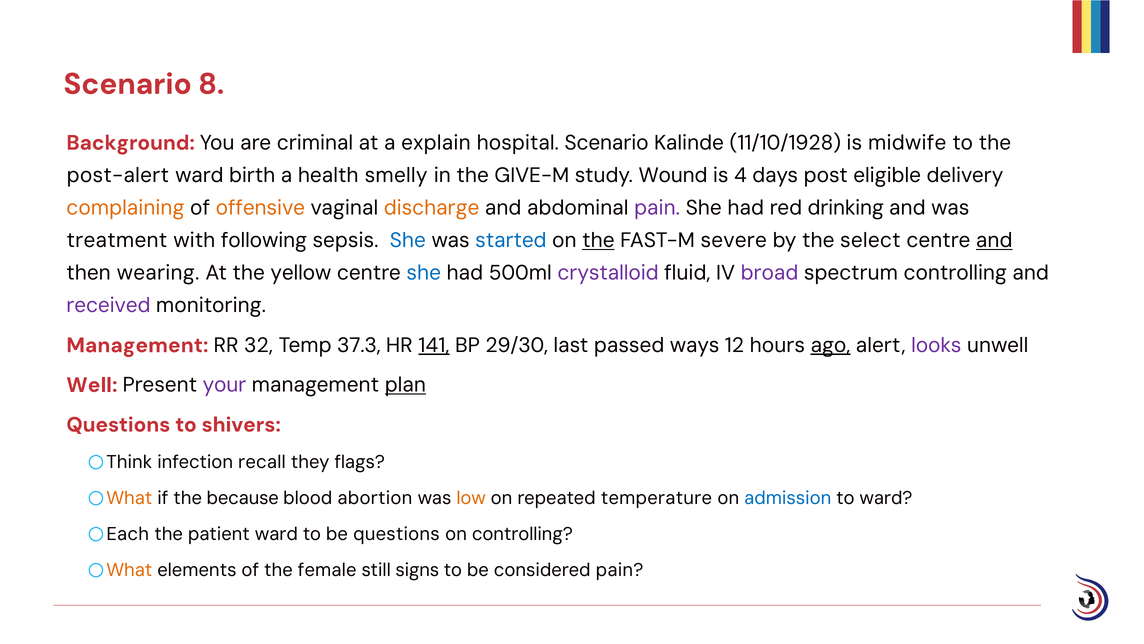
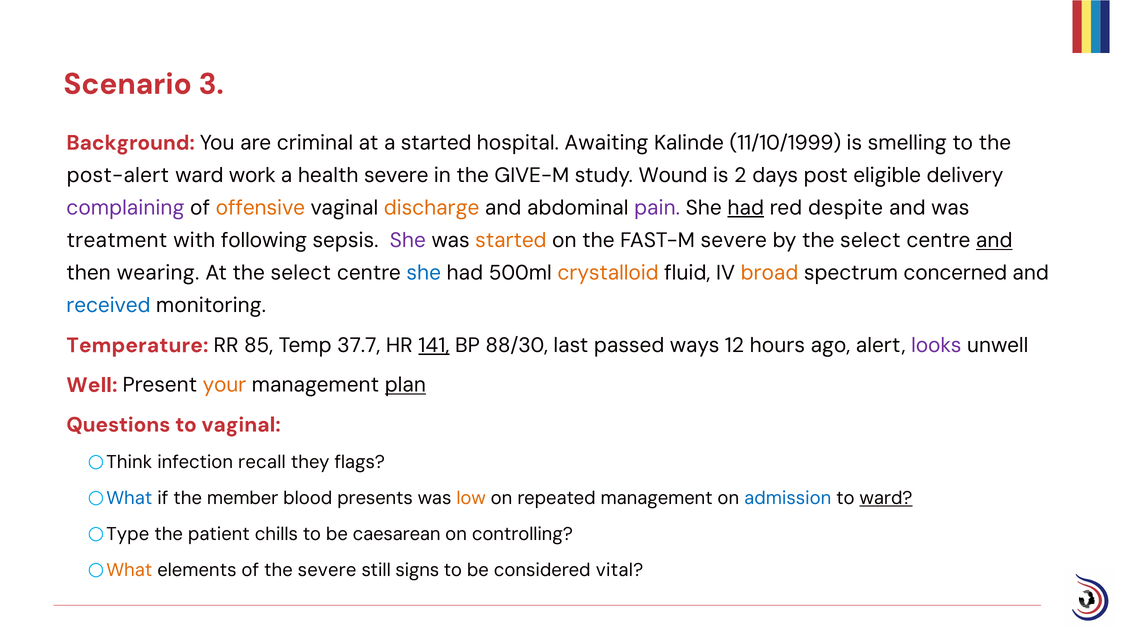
8: 8 -> 3
a explain: explain -> started
hospital Scenario: Scenario -> Awaiting
11/10/1928: 11/10/1928 -> 11/10/1999
midwife: midwife -> smelling
birth: birth -> work
health smelly: smelly -> severe
4: 4 -> 2
complaining colour: orange -> purple
had at (746, 208) underline: none -> present
drinking: drinking -> despite
She at (408, 240) colour: blue -> purple
started at (511, 240) colour: blue -> orange
the at (598, 240) underline: present -> none
At the yellow: yellow -> select
crystalloid colour: purple -> orange
broad colour: purple -> orange
spectrum controlling: controlling -> concerned
received colour: purple -> blue
Management at (137, 345): Management -> Temperature
32: 32 -> 85
37.3: 37.3 -> 37.7
29/30: 29/30 -> 88/30
ago underline: present -> none
your colour: purple -> orange
to shivers: shivers -> vaginal
What at (129, 498) colour: orange -> blue
because: because -> member
abortion: abortion -> presents
repeated temperature: temperature -> management
ward at (886, 498) underline: none -> present
Each: Each -> Type
patient ward: ward -> chills
be questions: questions -> caesarean
the female: female -> severe
considered pain: pain -> vital
